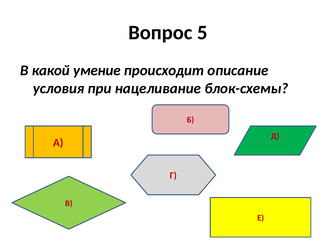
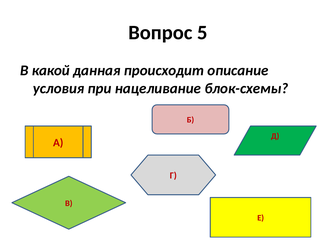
умение: умение -> данная
